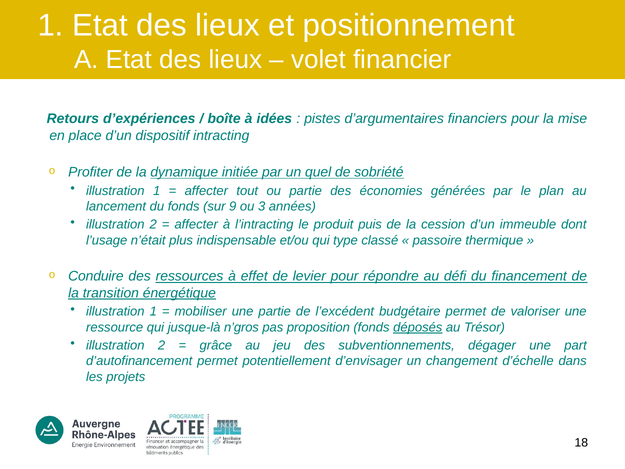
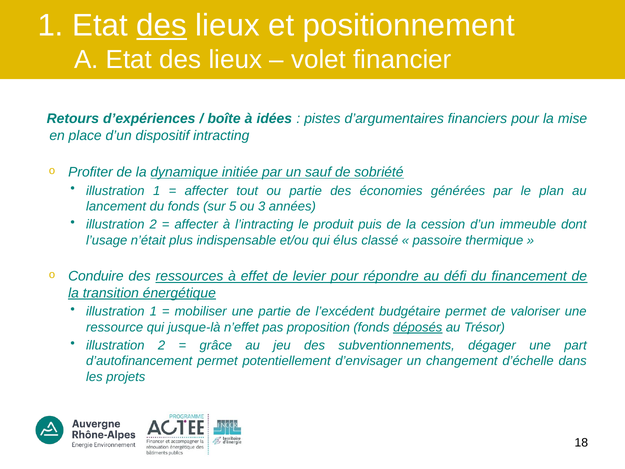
des at (162, 26) underline: none -> present
quel: quel -> sauf
9: 9 -> 5
type: type -> élus
n’gros: n’gros -> n’effet
